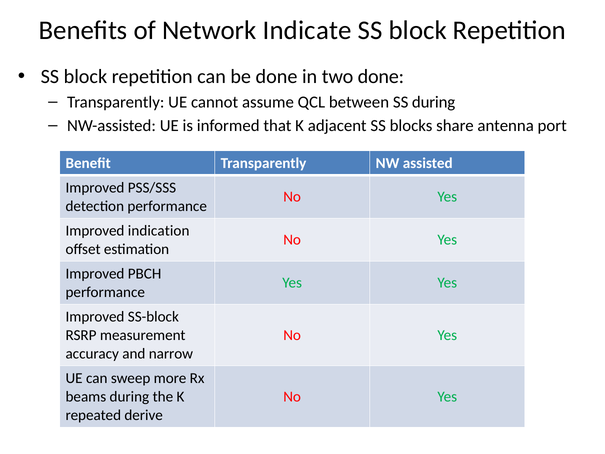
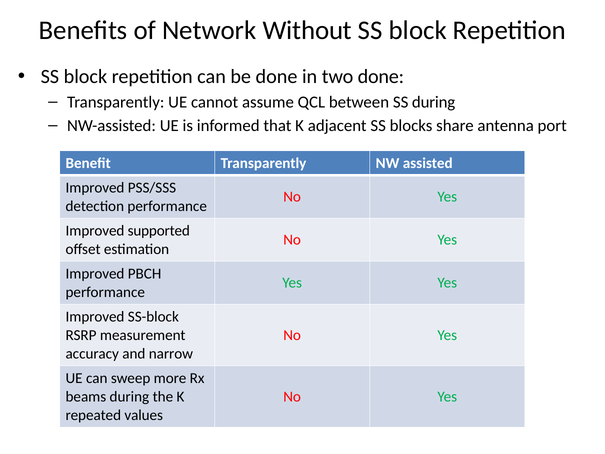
Indicate: Indicate -> Without
indication: indication -> supported
derive: derive -> values
